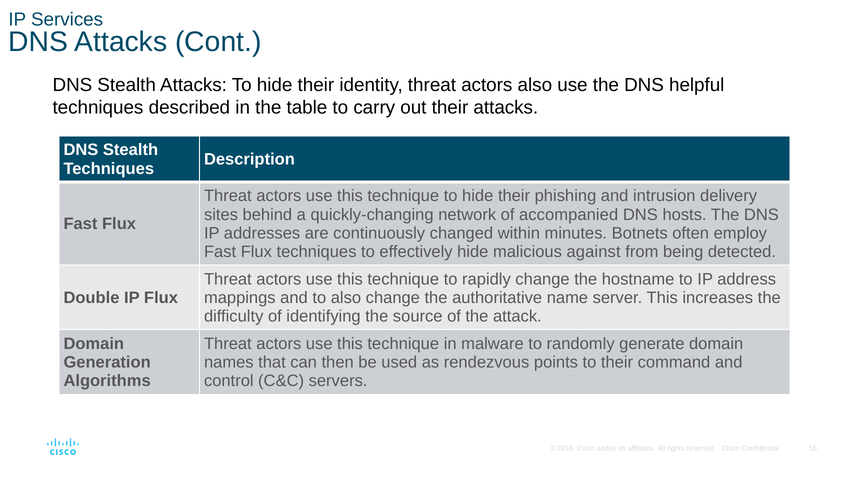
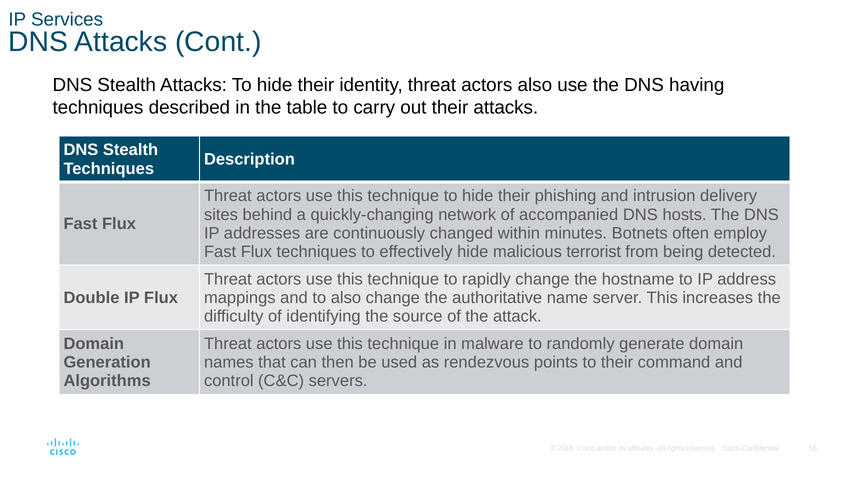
helpful: helpful -> having
against: against -> terrorist
